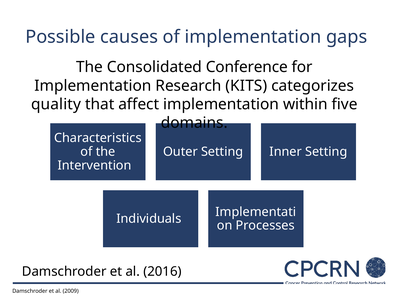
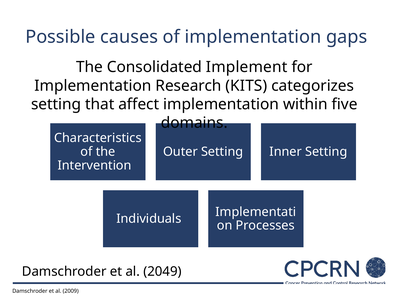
Conference: Conference -> Implement
quality at (56, 104): quality -> setting
2016: 2016 -> 2049
